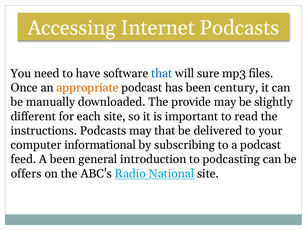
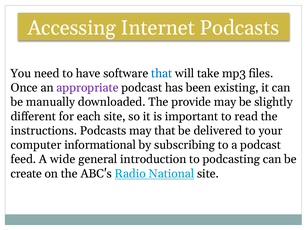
sure: sure -> take
appropriate colour: orange -> purple
century: century -> existing
A been: been -> wide
offers: offers -> create
